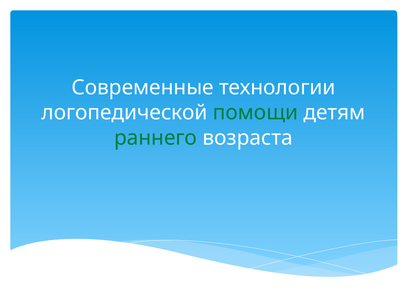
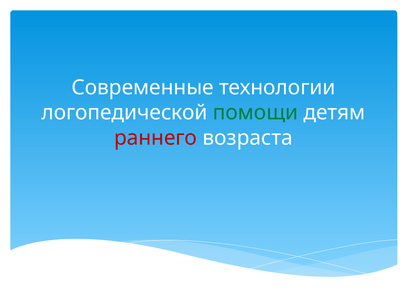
раннего colour: green -> red
